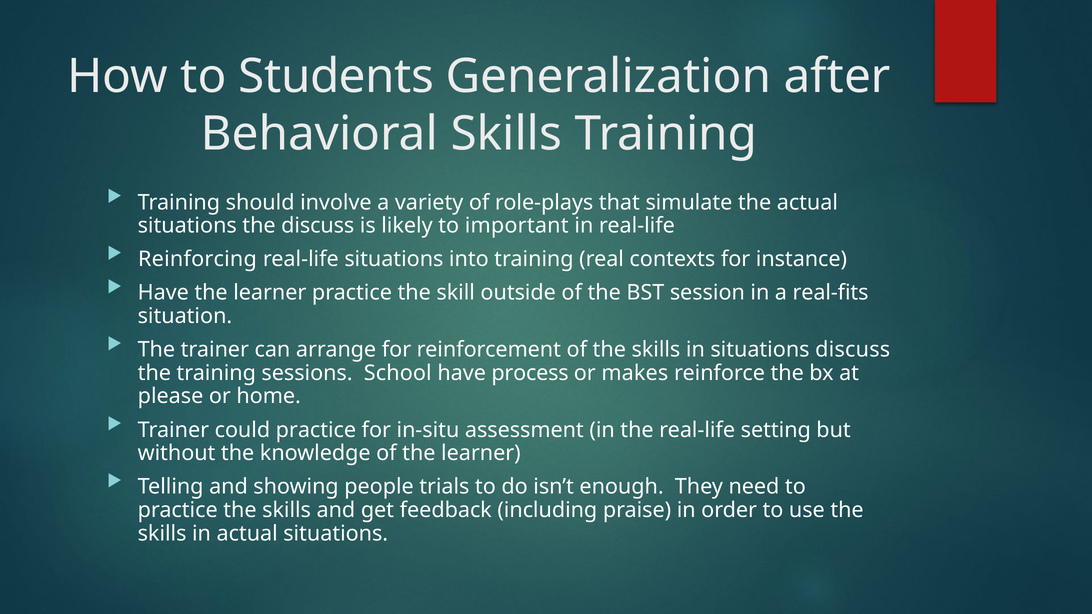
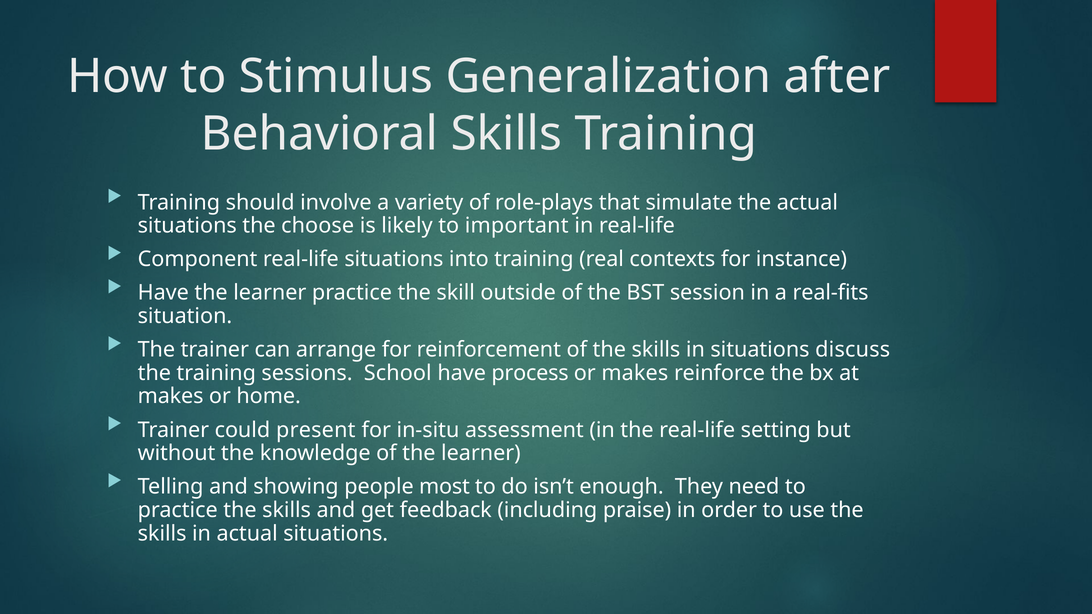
Students: Students -> Stimulus
the discuss: discuss -> choose
Reinforcing: Reinforcing -> Component
please at (171, 397): please -> makes
could practice: practice -> present
trials: trials -> most
